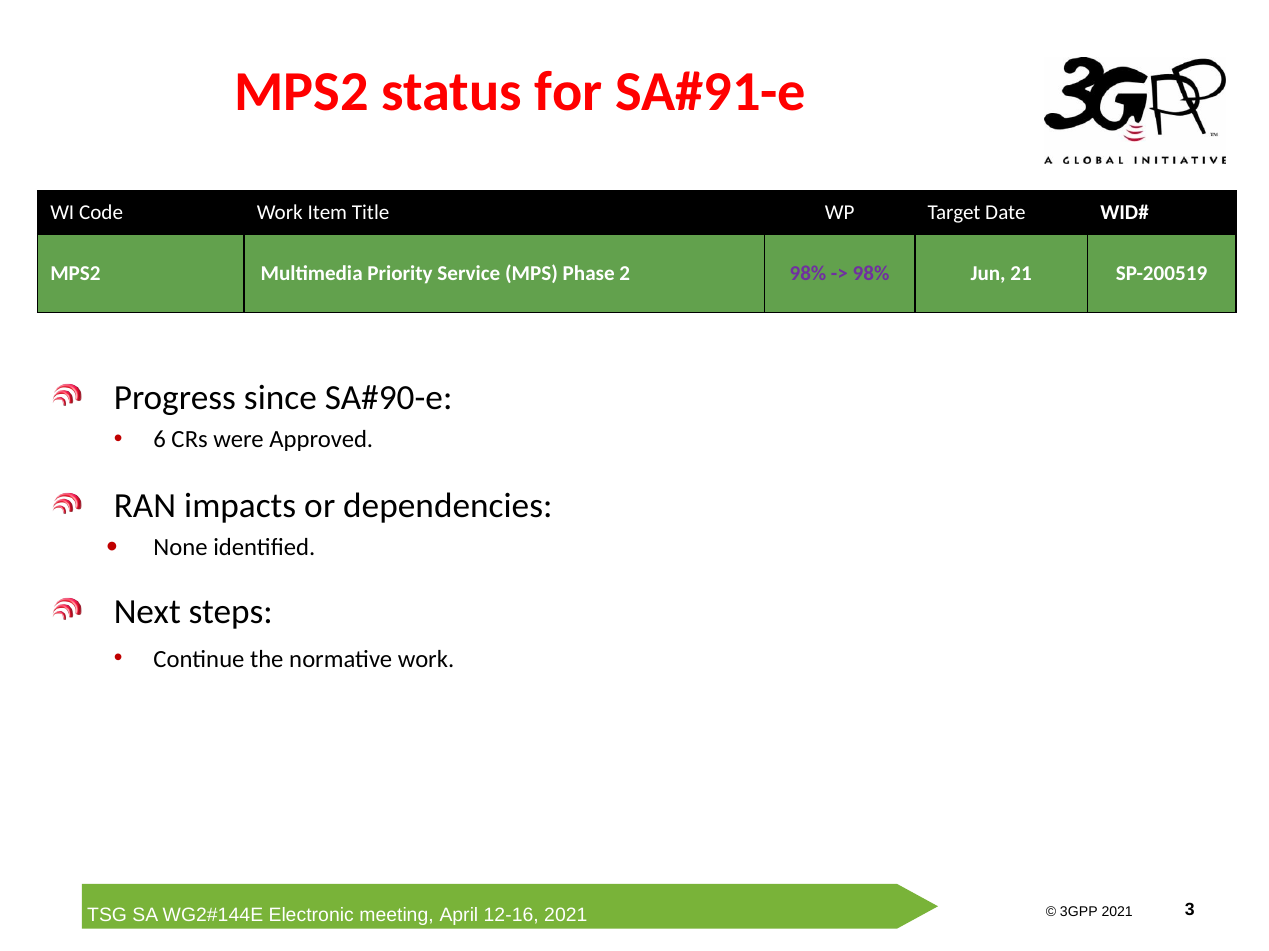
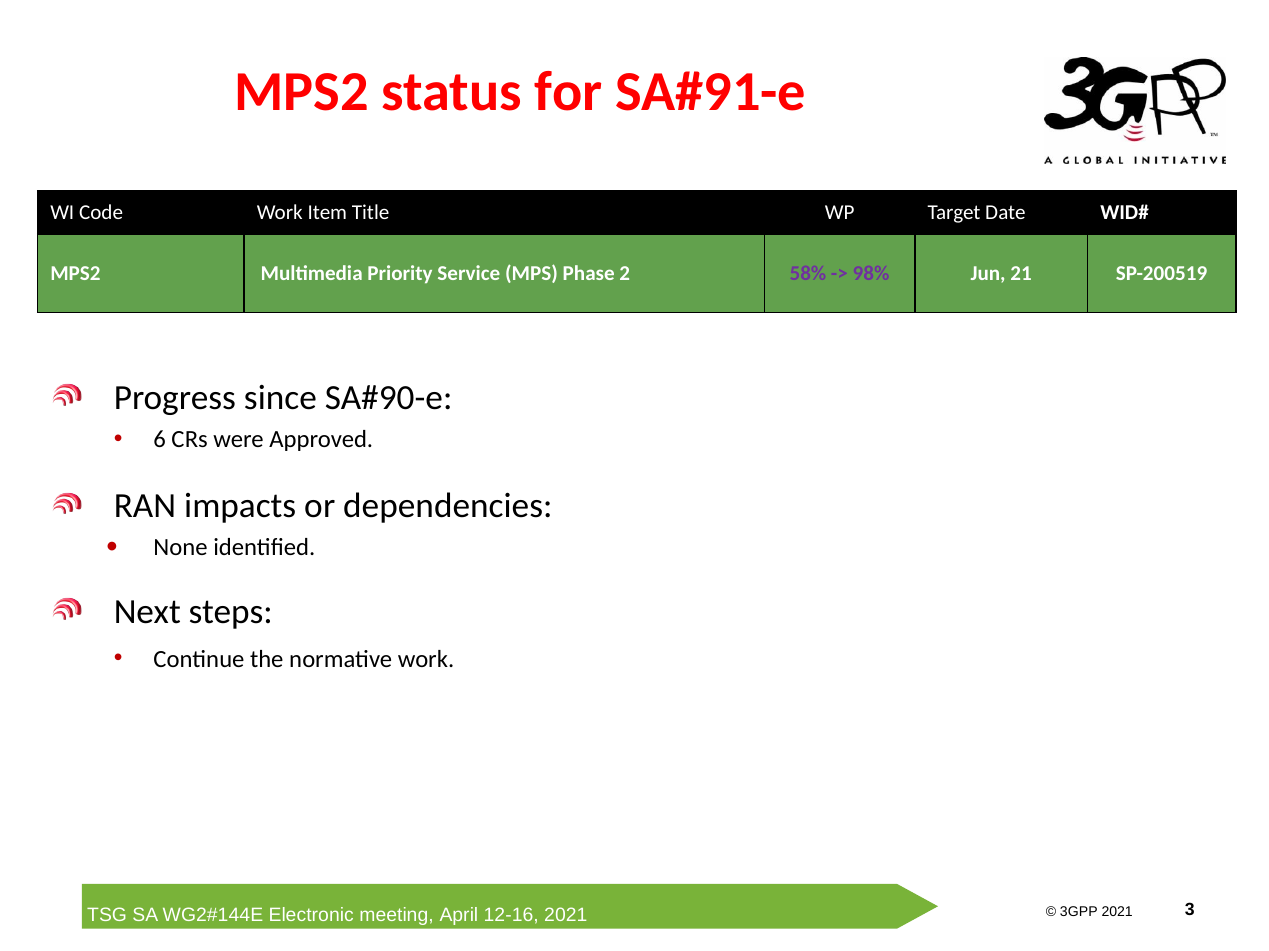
2 98%: 98% -> 58%
